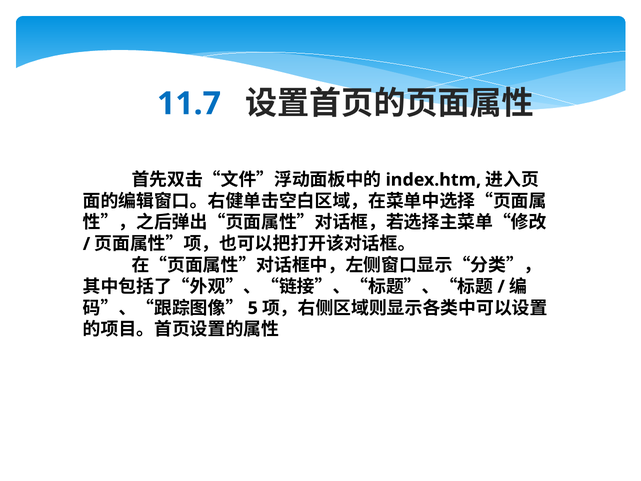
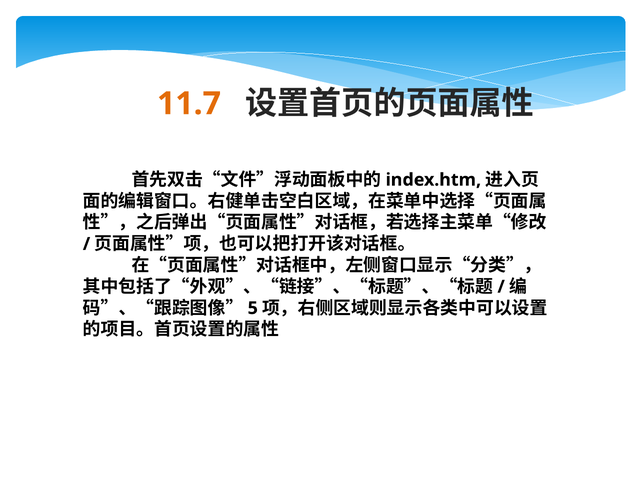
11.7 colour: blue -> orange
